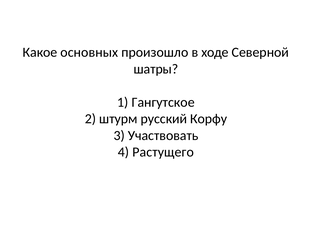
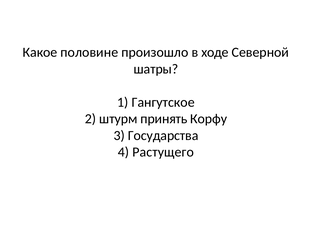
основных: основных -> половине
русский: русский -> принять
Участвовать: Участвовать -> Государства
